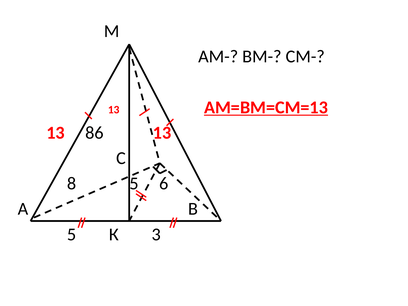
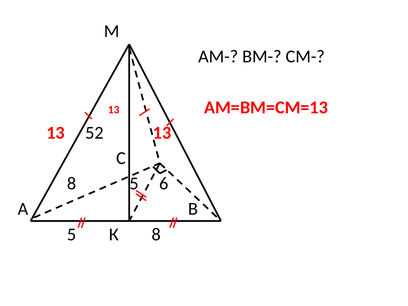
АМ=ВМ=СМ=13 underline: present -> none
86: 86 -> 52
К 3: 3 -> 8
